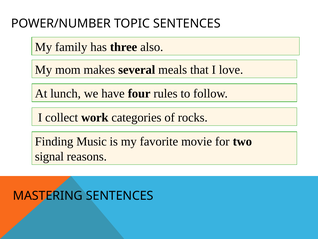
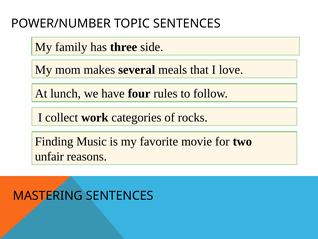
also: also -> side
signal: signal -> unfair
